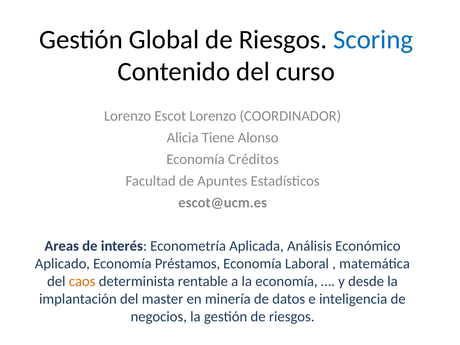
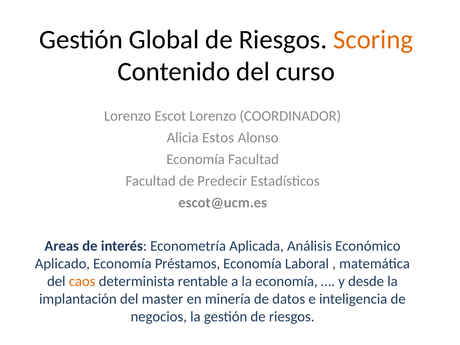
Scoring colour: blue -> orange
Tiene: Tiene -> Estos
Economía Créditos: Créditos -> Facultad
Apuntes: Apuntes -> Predecir
